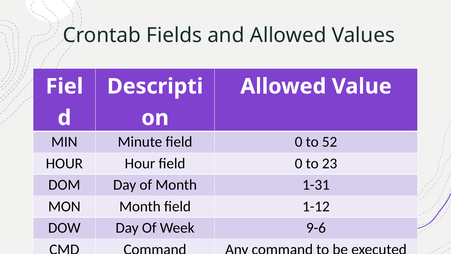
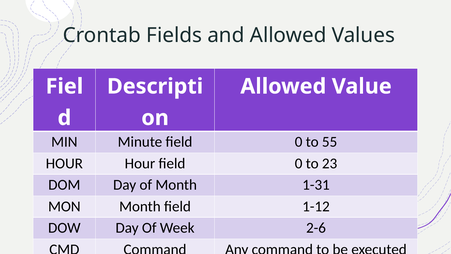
52: 52 -> 55
9-6: 9-6 -> 2-6
